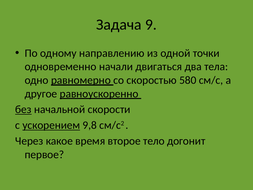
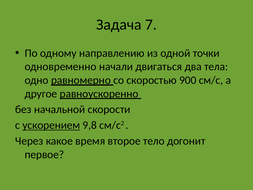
9: 9 -> 7
580: 580 -> 900
без underline: present -> none
